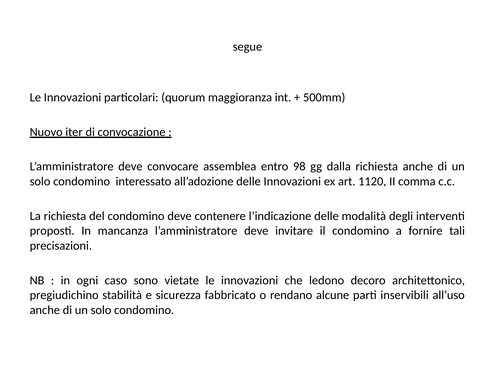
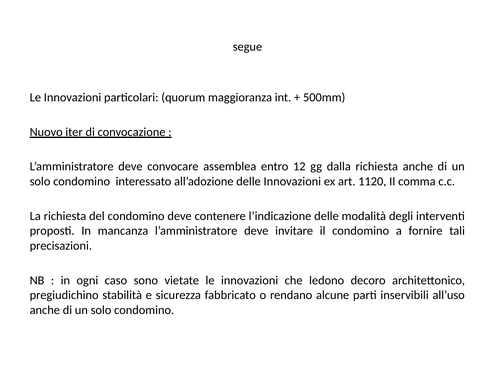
98: 98 -> 12
